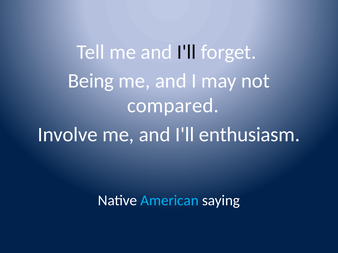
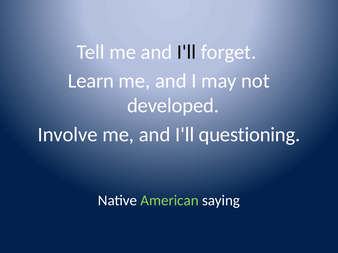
Being: Being -> Learn
compared: compared -> developed
enthusiasm: enthusiasm -> questioning
American colour: light blue -> light green
